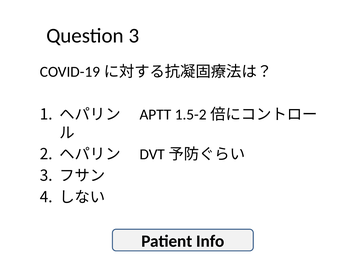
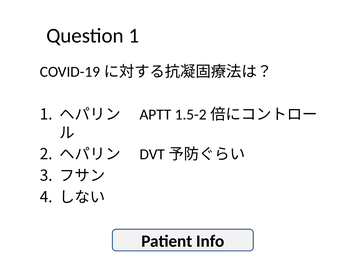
Question 3: 3 -> 1
